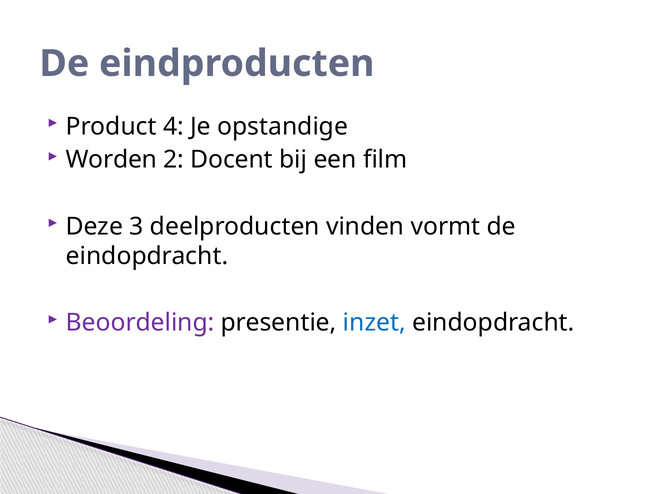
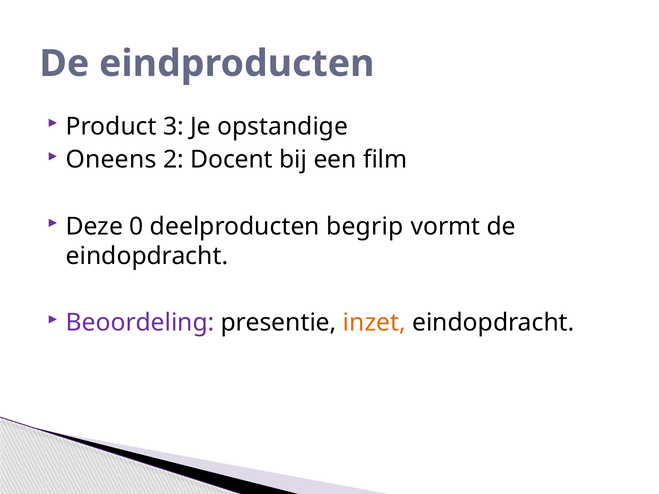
4: 4 -> 3
Worden: Worden -> Oneens
3: 3 -> 0
vinden: vinden -> begrip
inzet colour: blue -> orange
